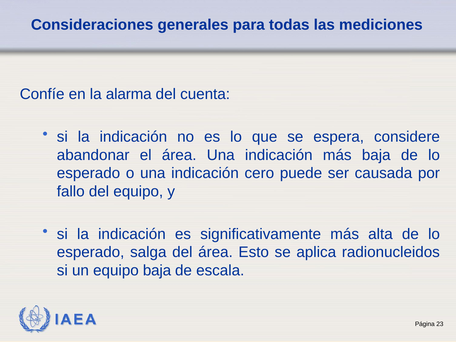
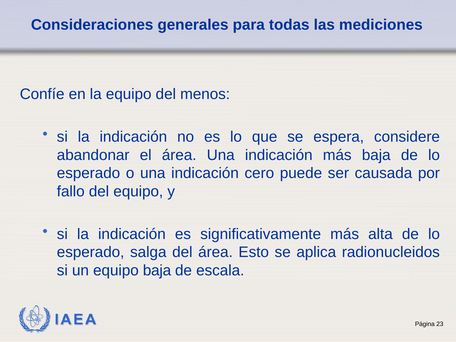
la alarma: alarma -> equipo
cuenta: cuenta -> menos
